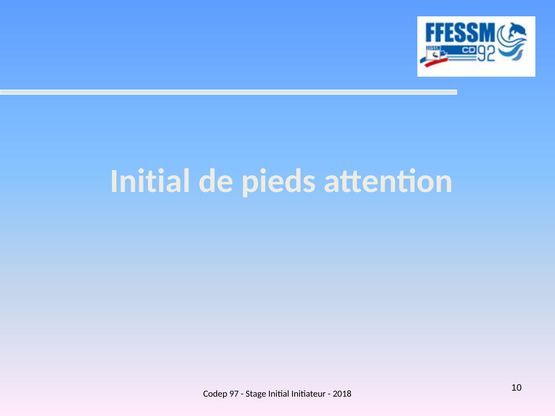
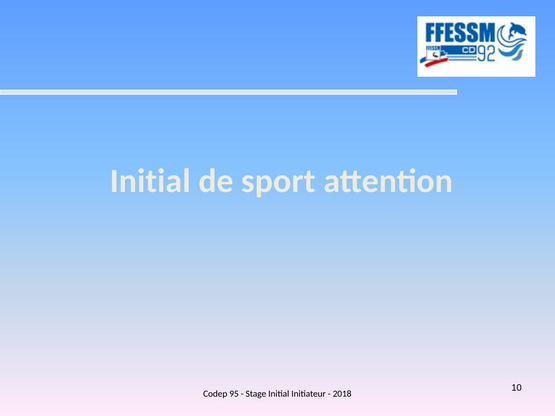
pieds: pieds -> sport
97: 97 -> 95
